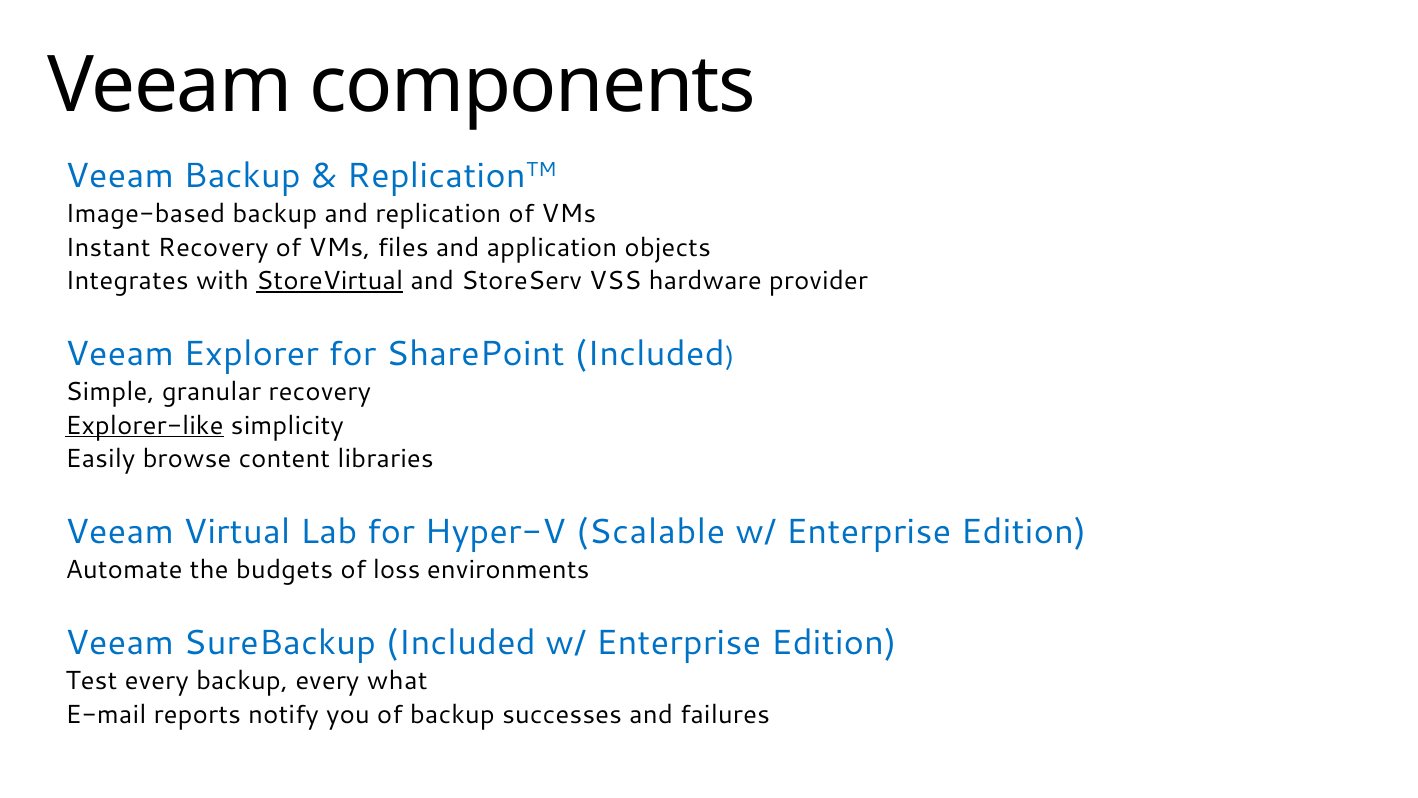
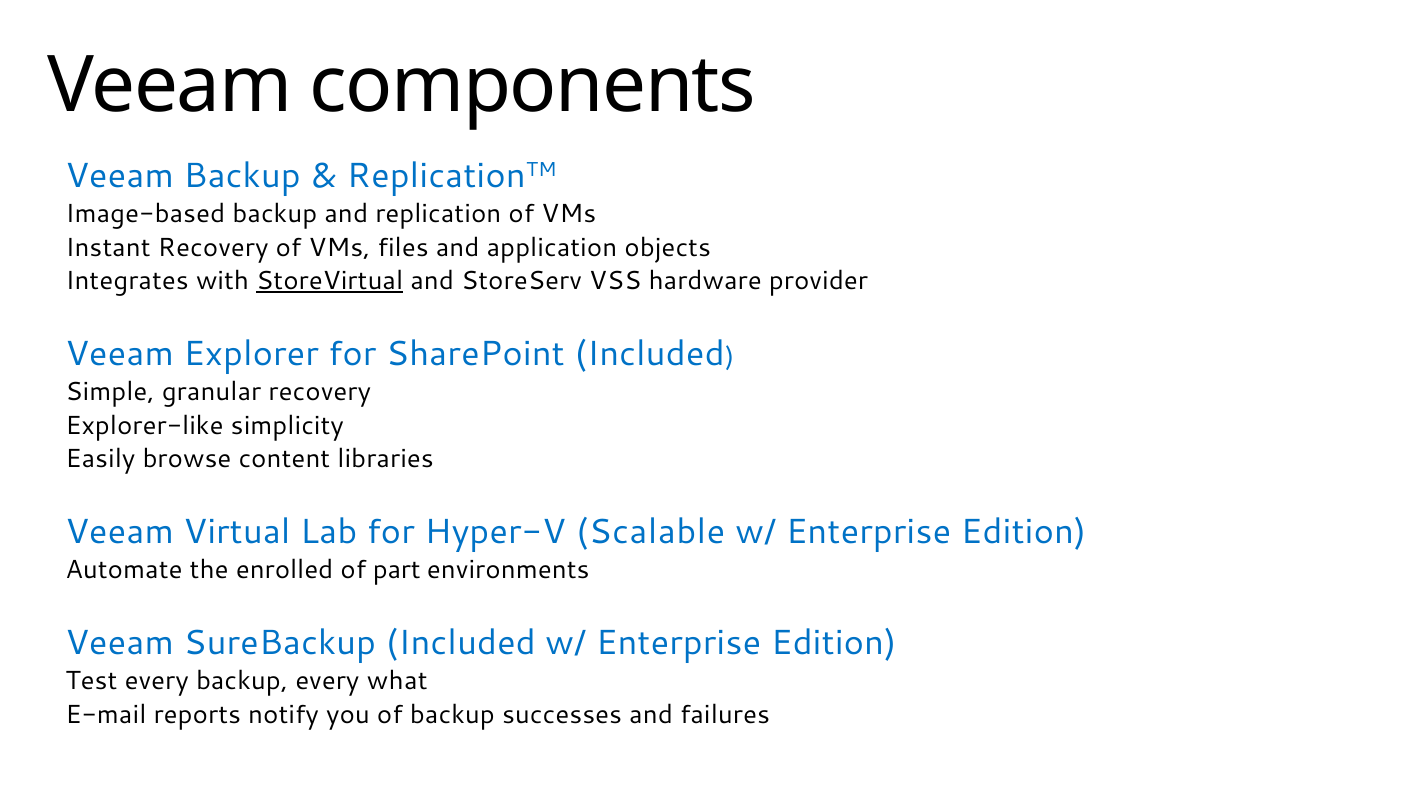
Explorer-like underline: present -> none
budgets: budgets -> enrolled
loss: loss -> part
